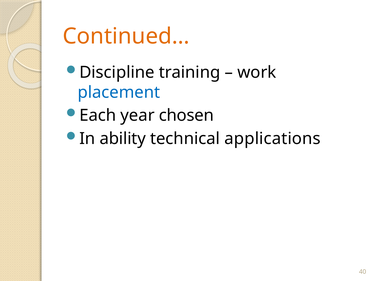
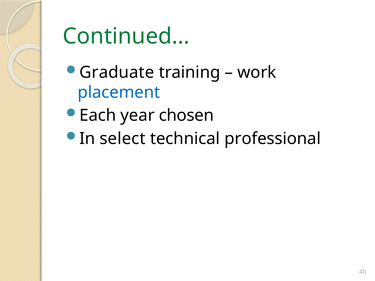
Continued… colour: orange -> green
Discipline: Discipline -> Graduate
ability: ability -> select
applications: applications -> professional
